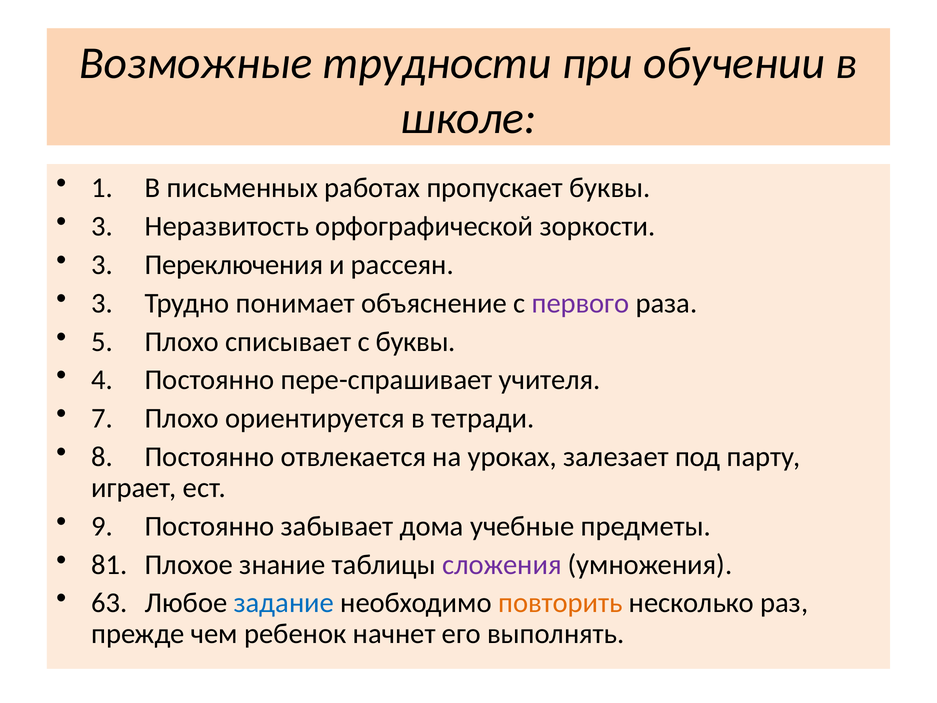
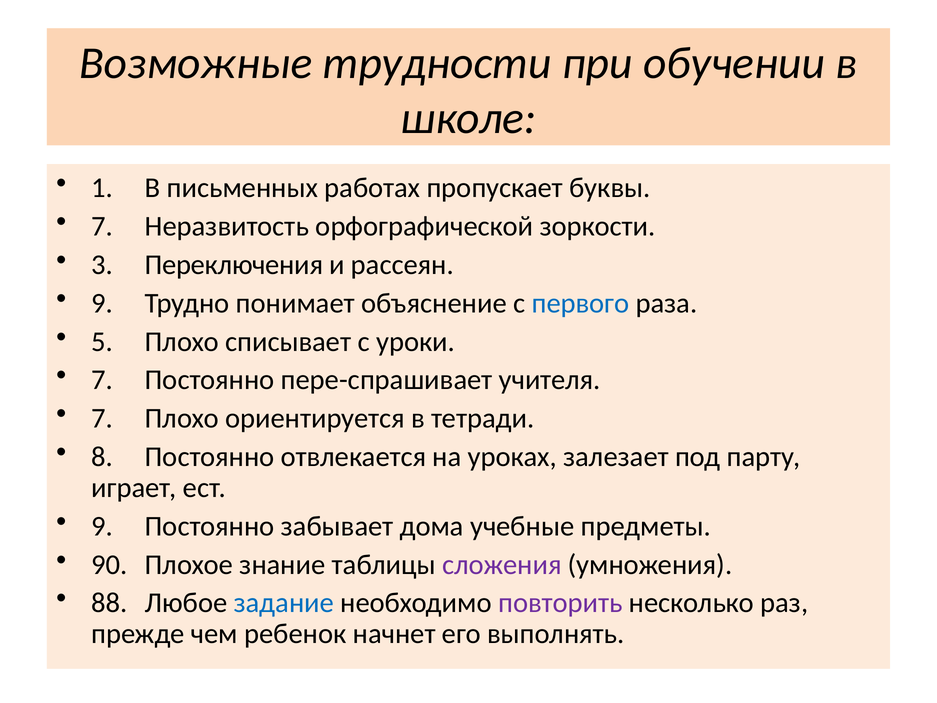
3 at (102, 226): 3 -> 7
3 at (102, 303): 3 -> 9
первого colour: purple -> blue
с буквы: буквы -> уроки
4 at (102, 380): 4 -> 7
81: 81 -> 90
63: 63 -> 88
повторить colour: orange -> purple
